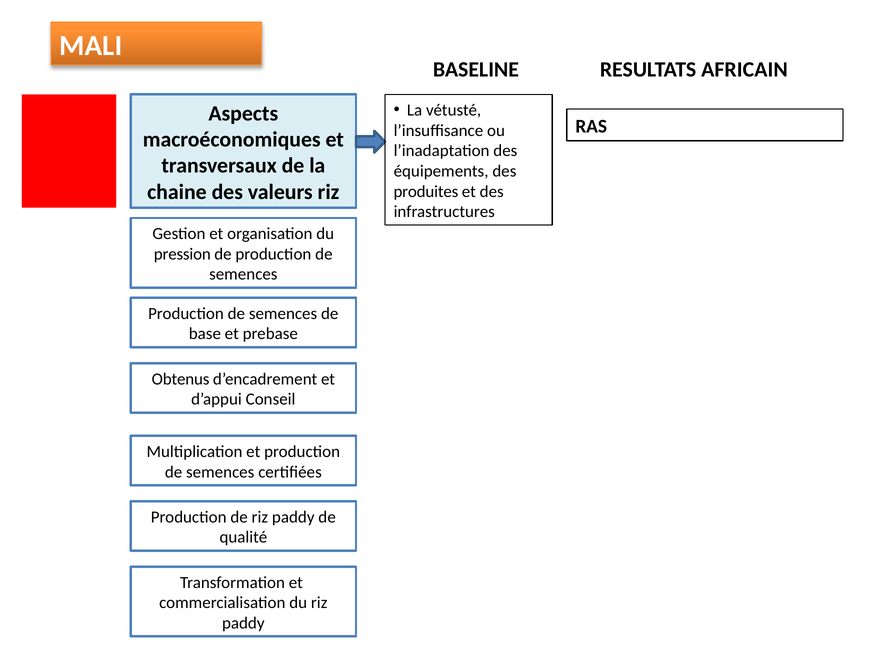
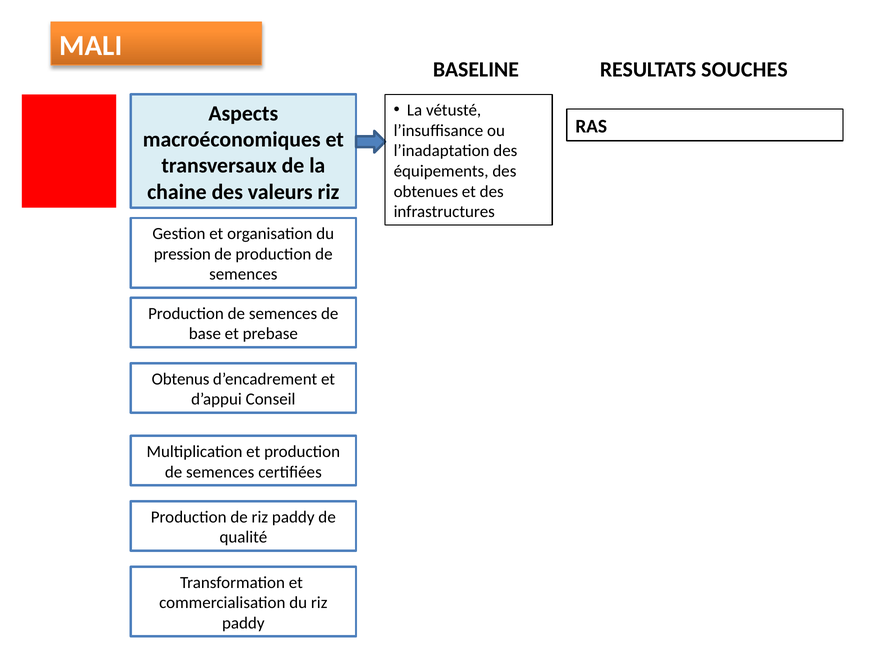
AFRICAIN: AFRICAIN -> SOUCHES
produites: produites -> obtenues
